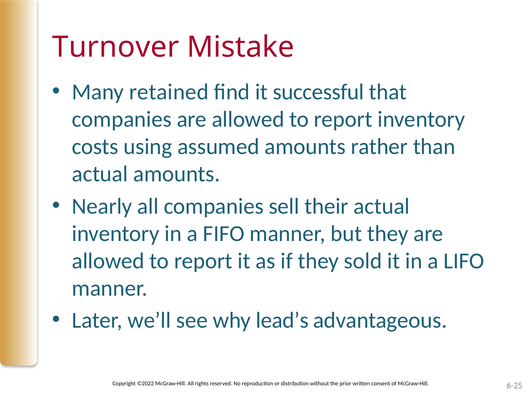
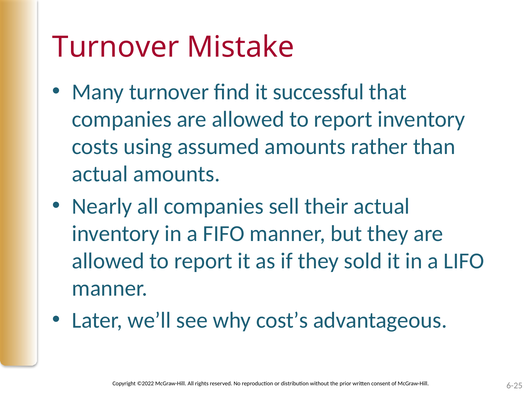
Many retained: retained -> turnover
lead’s: lead’s -> cost’s
